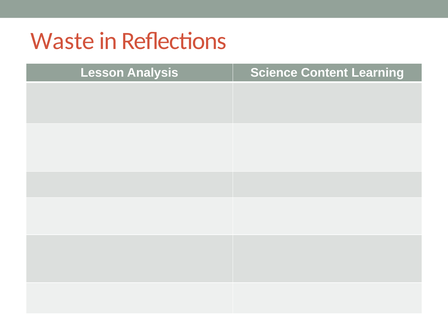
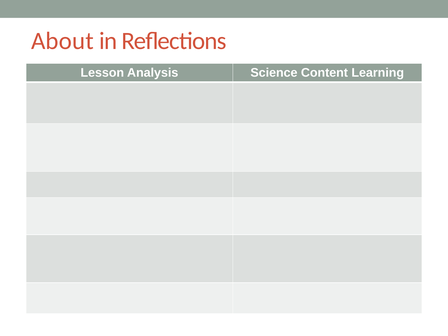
Waste: Waste -> About
